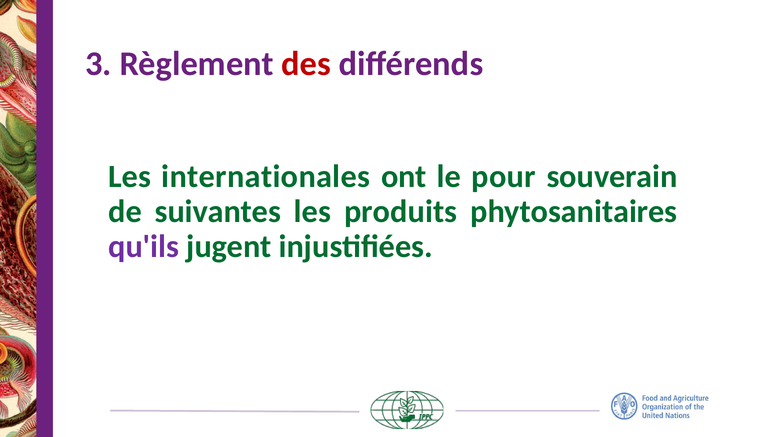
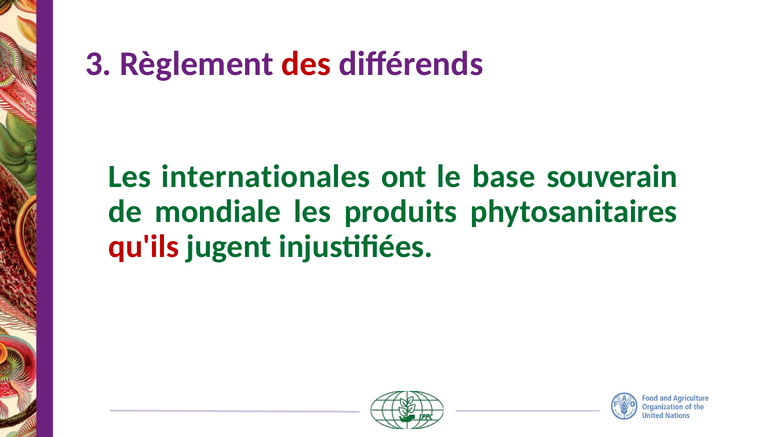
pour: pour -> base
suivantes: suivantes -> mondiale
qu'ils colour: purple -> red
